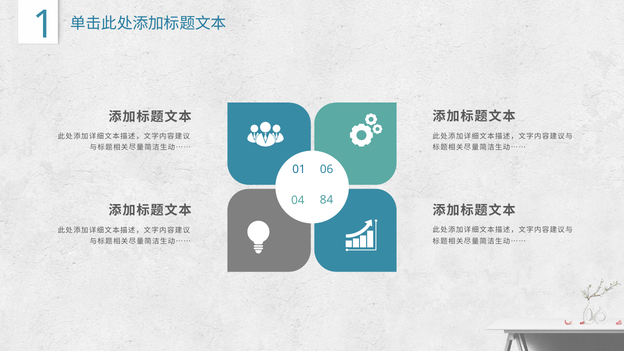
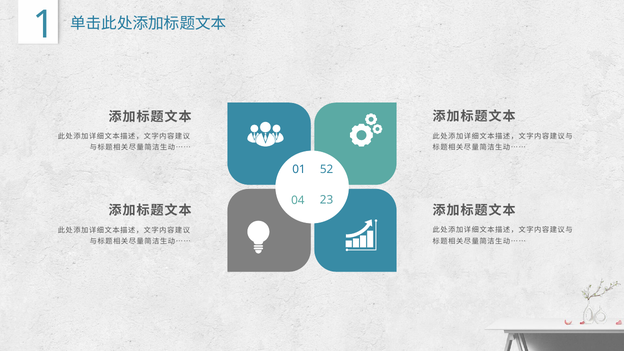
06: 06 -> 52
84: 84 -> 23
